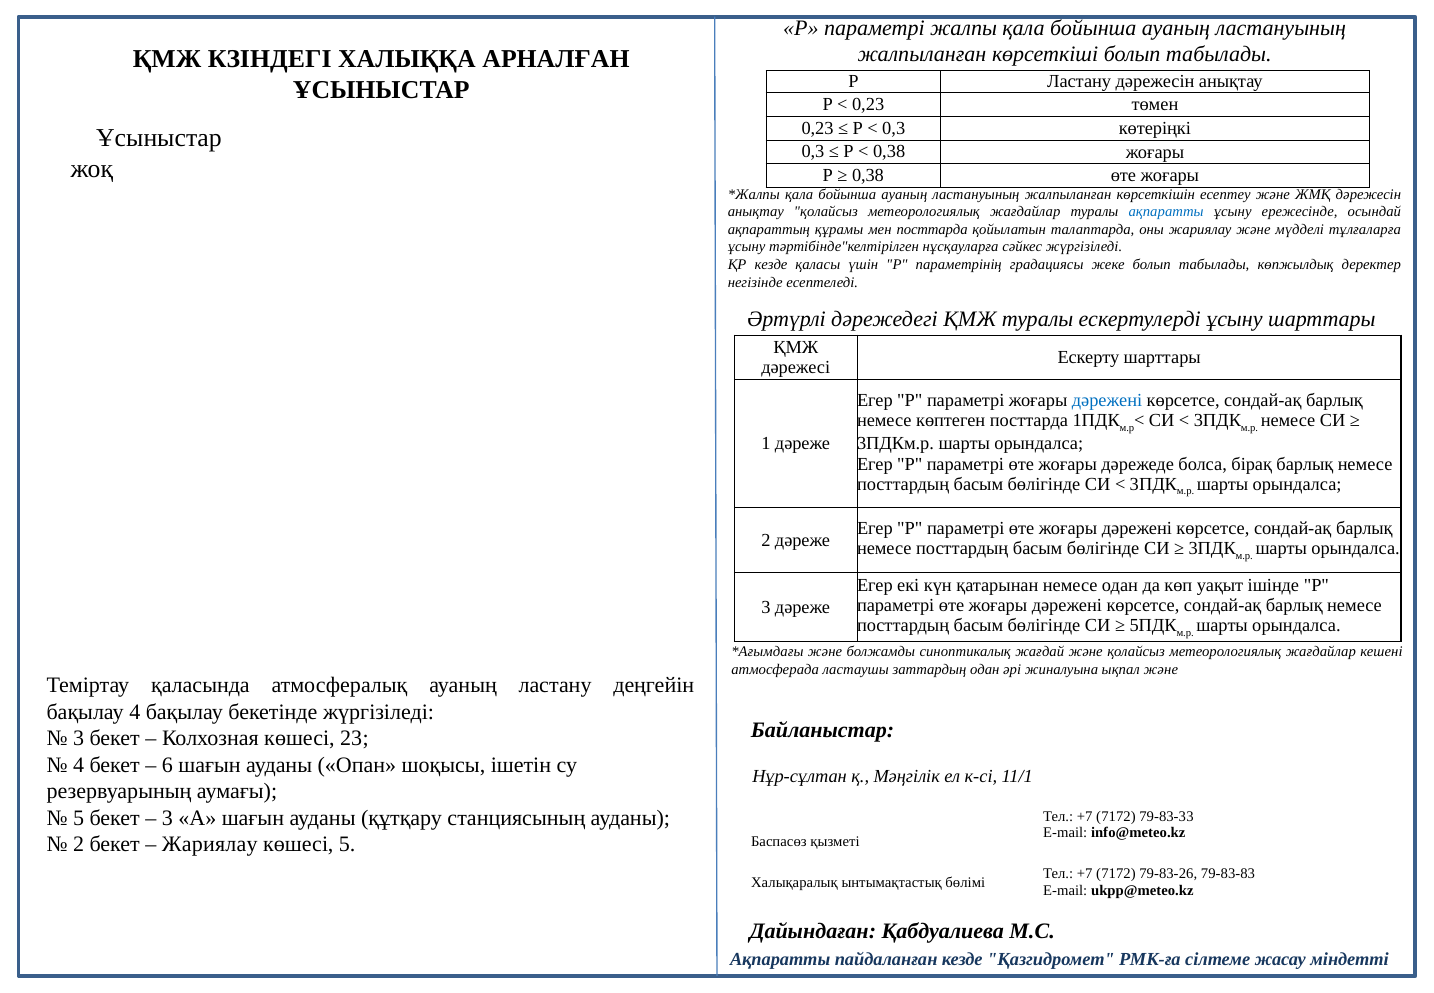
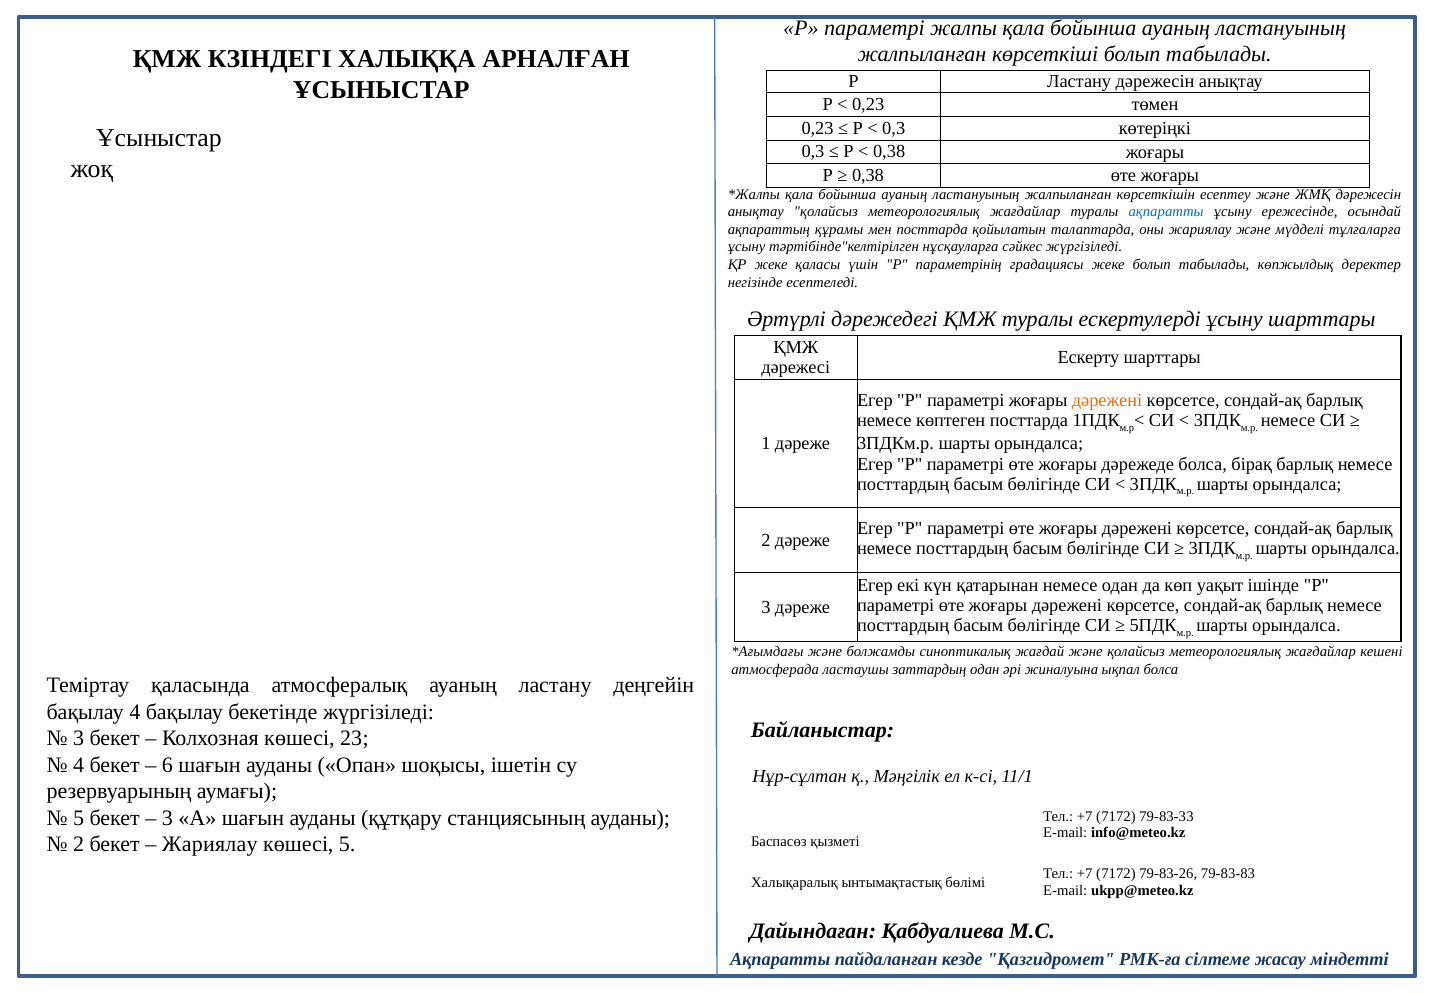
ҚР кезде: кезде -> жеке
дәрежені at (1107, 400) colour: blue -> orange
ықпал және: және -> болса
